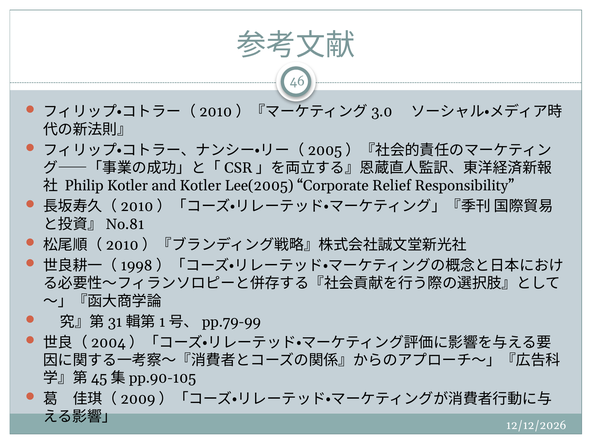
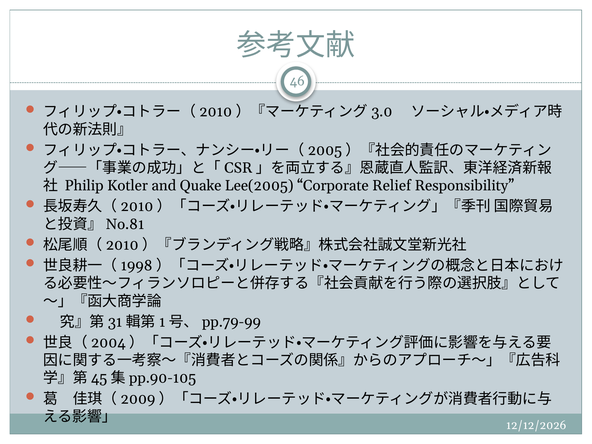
and Kotler: Kotler -> Quake
